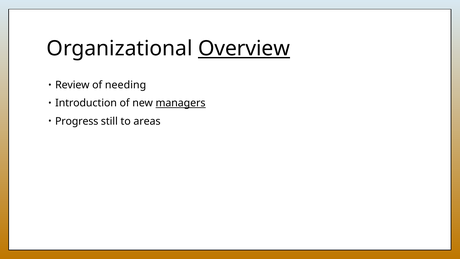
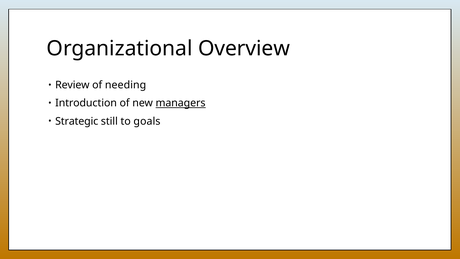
Overview underline: present -> none
Progress: Progress -> Strategic
areas: areas -> goals
